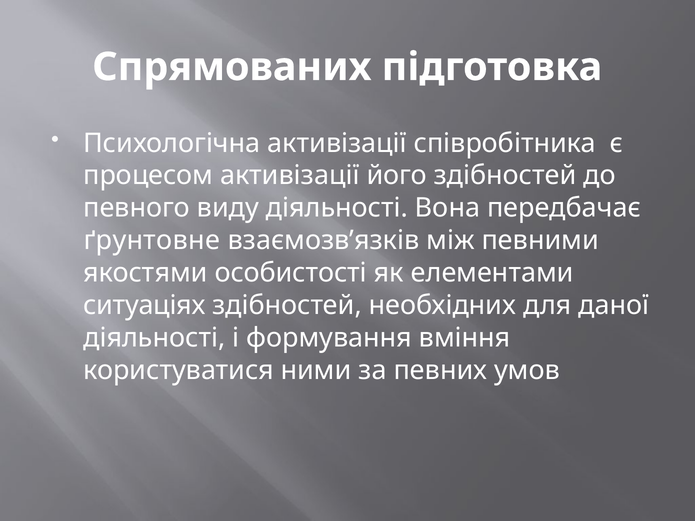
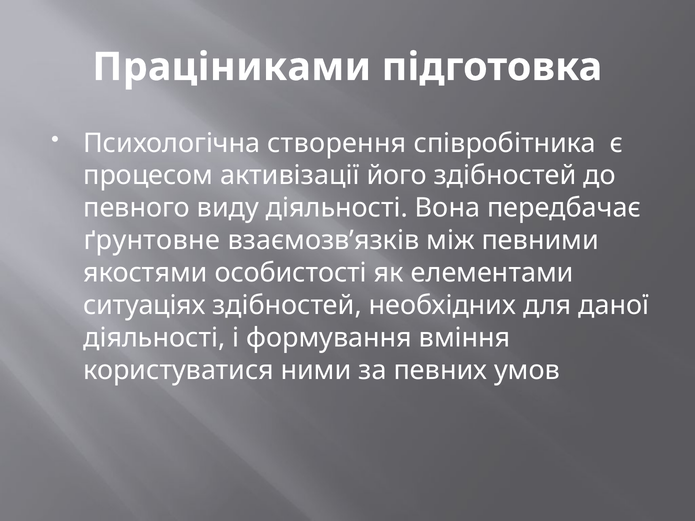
Спрямованих: Спрямованих -> Праціниками
Психологічна активізації: активізації -> створення
